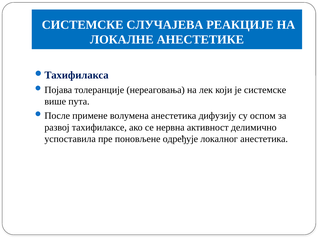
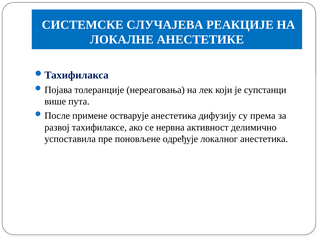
је системске: системске -> супстанци
волумена: волумена -> остварује
оспом: оспом -> према
